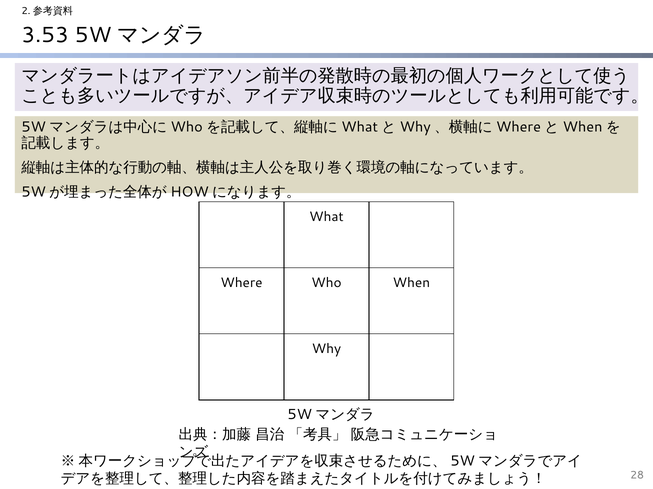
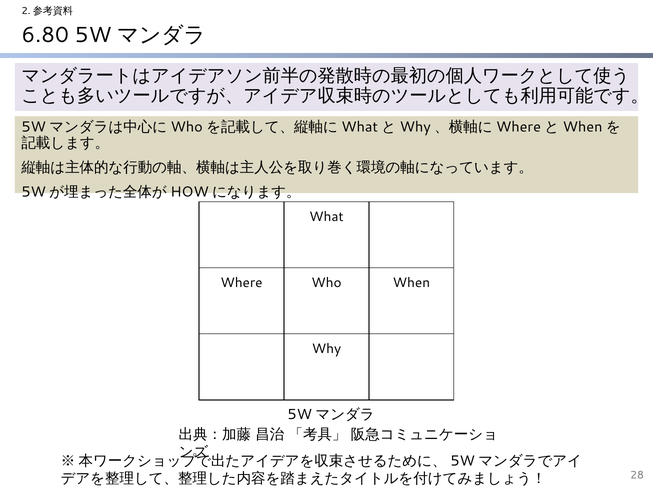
3.53: 3.53 -> 6.80
